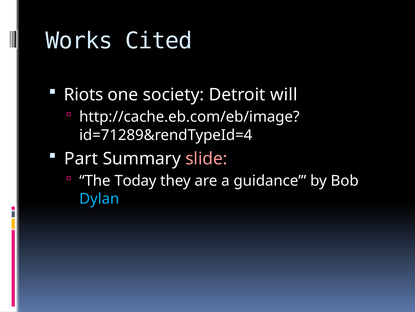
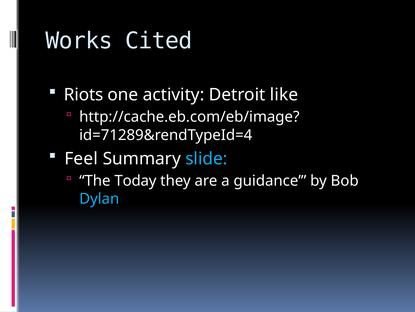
society: society -> activity
will: will -> like
Part: Part -> Feel
slide colour: pink -> light blue
